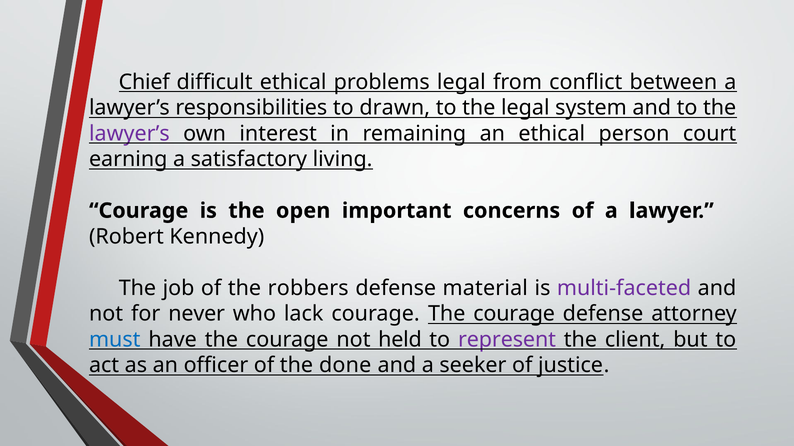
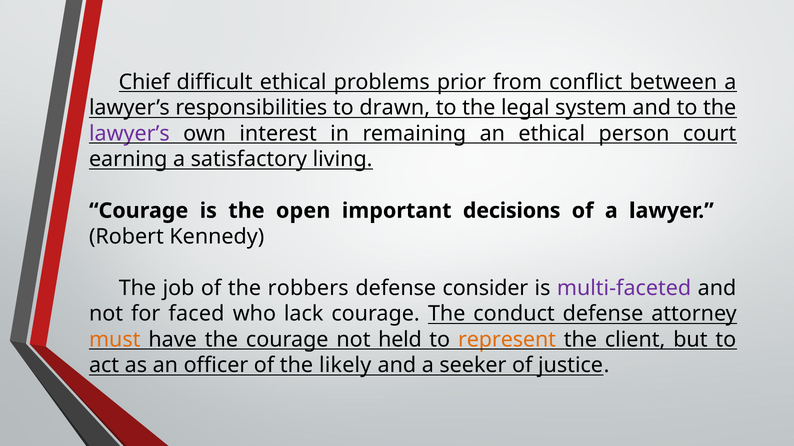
problems legal: legal -> prior
concerns: concerns -> decisions
material: material -> consider
never: never -> faced
courage The courage: courage -> conduct
must colour: blue -> orange
represent colour: purple -> orange
done: done -> likely
